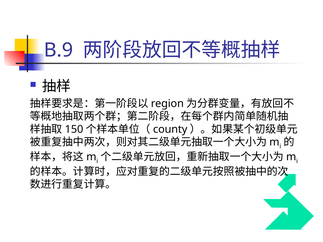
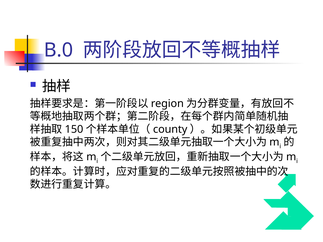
B.9: B.9 -> B.0
